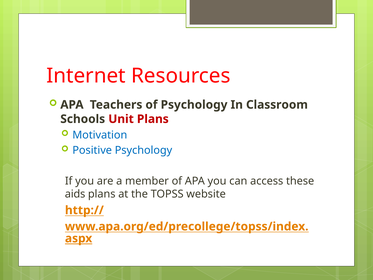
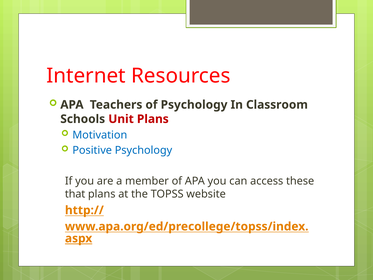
aids: aids -> that
